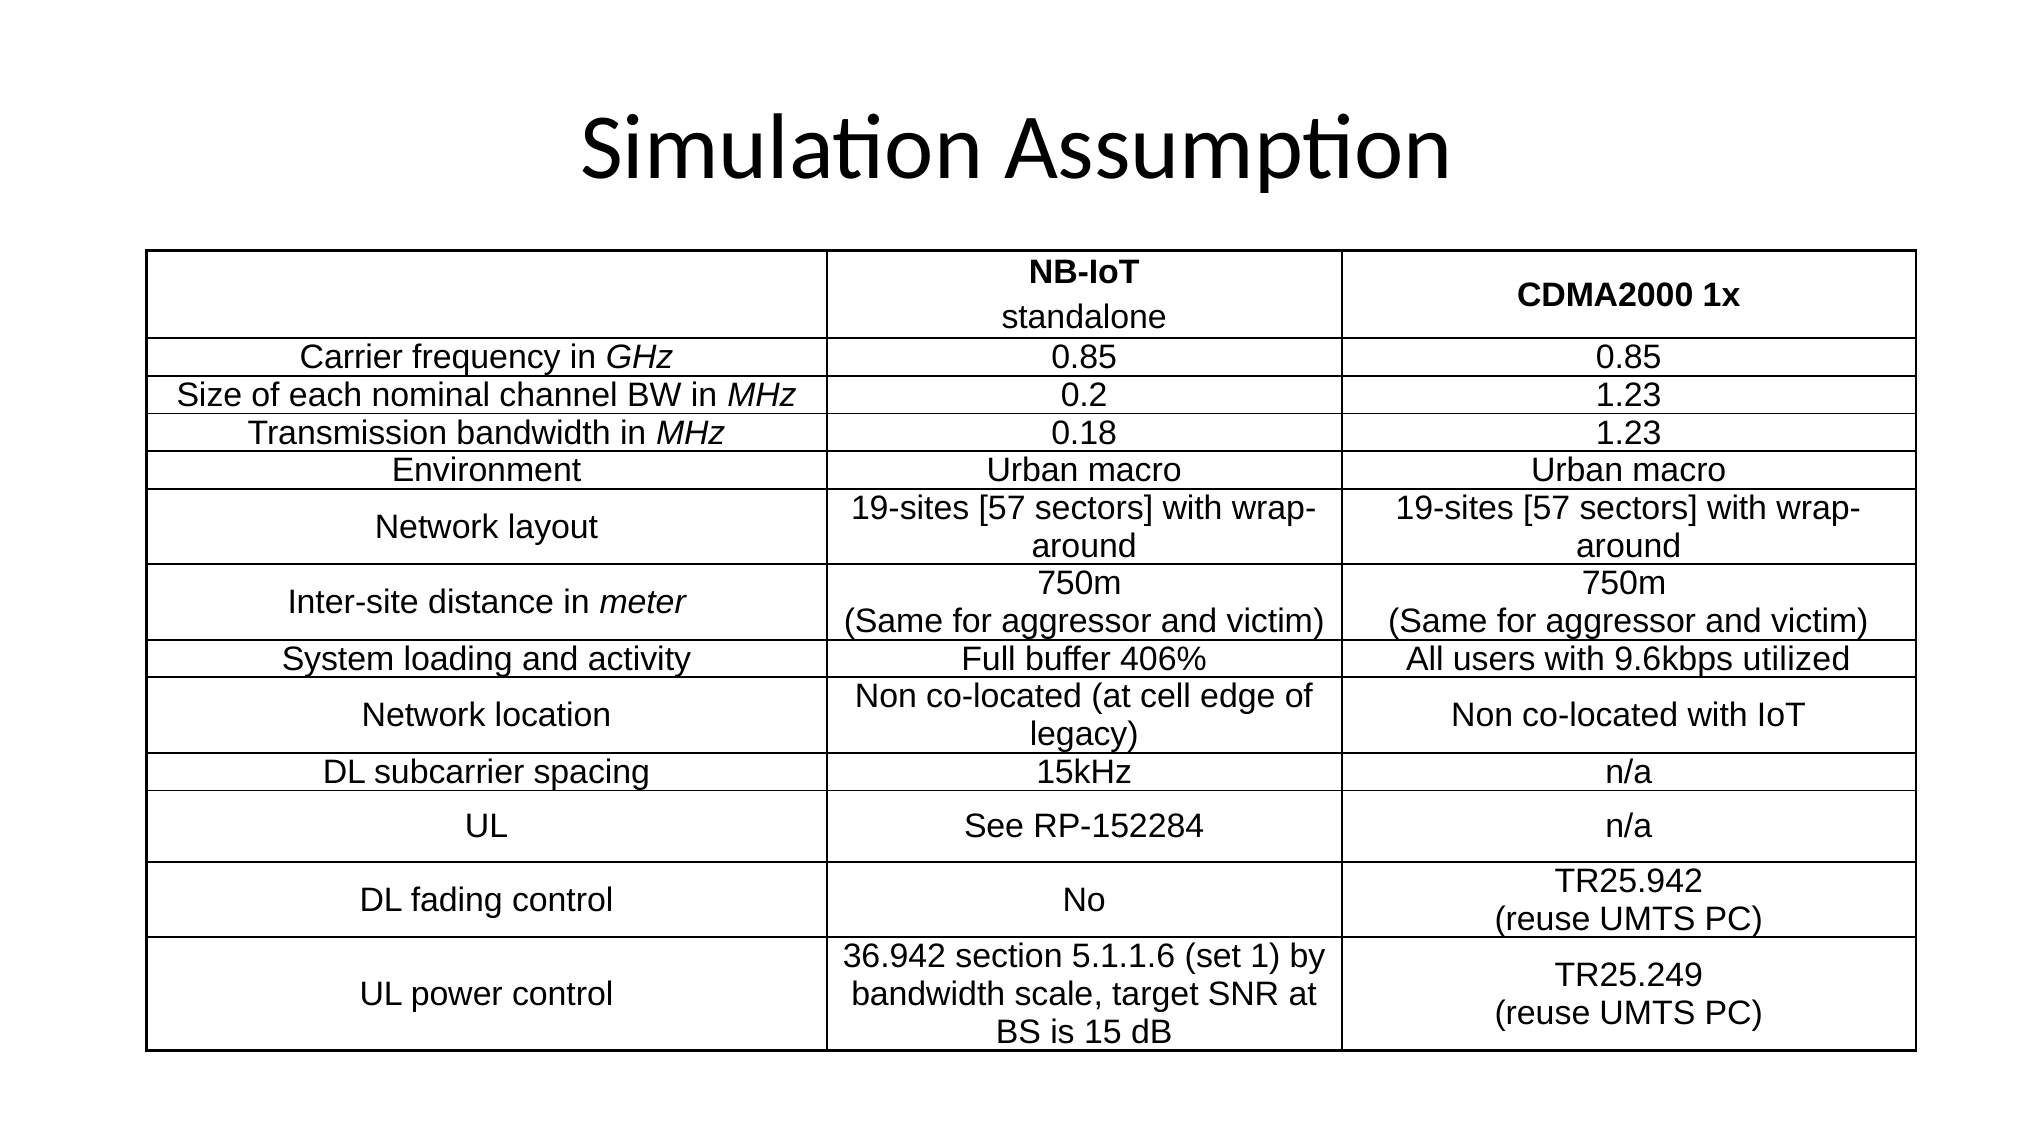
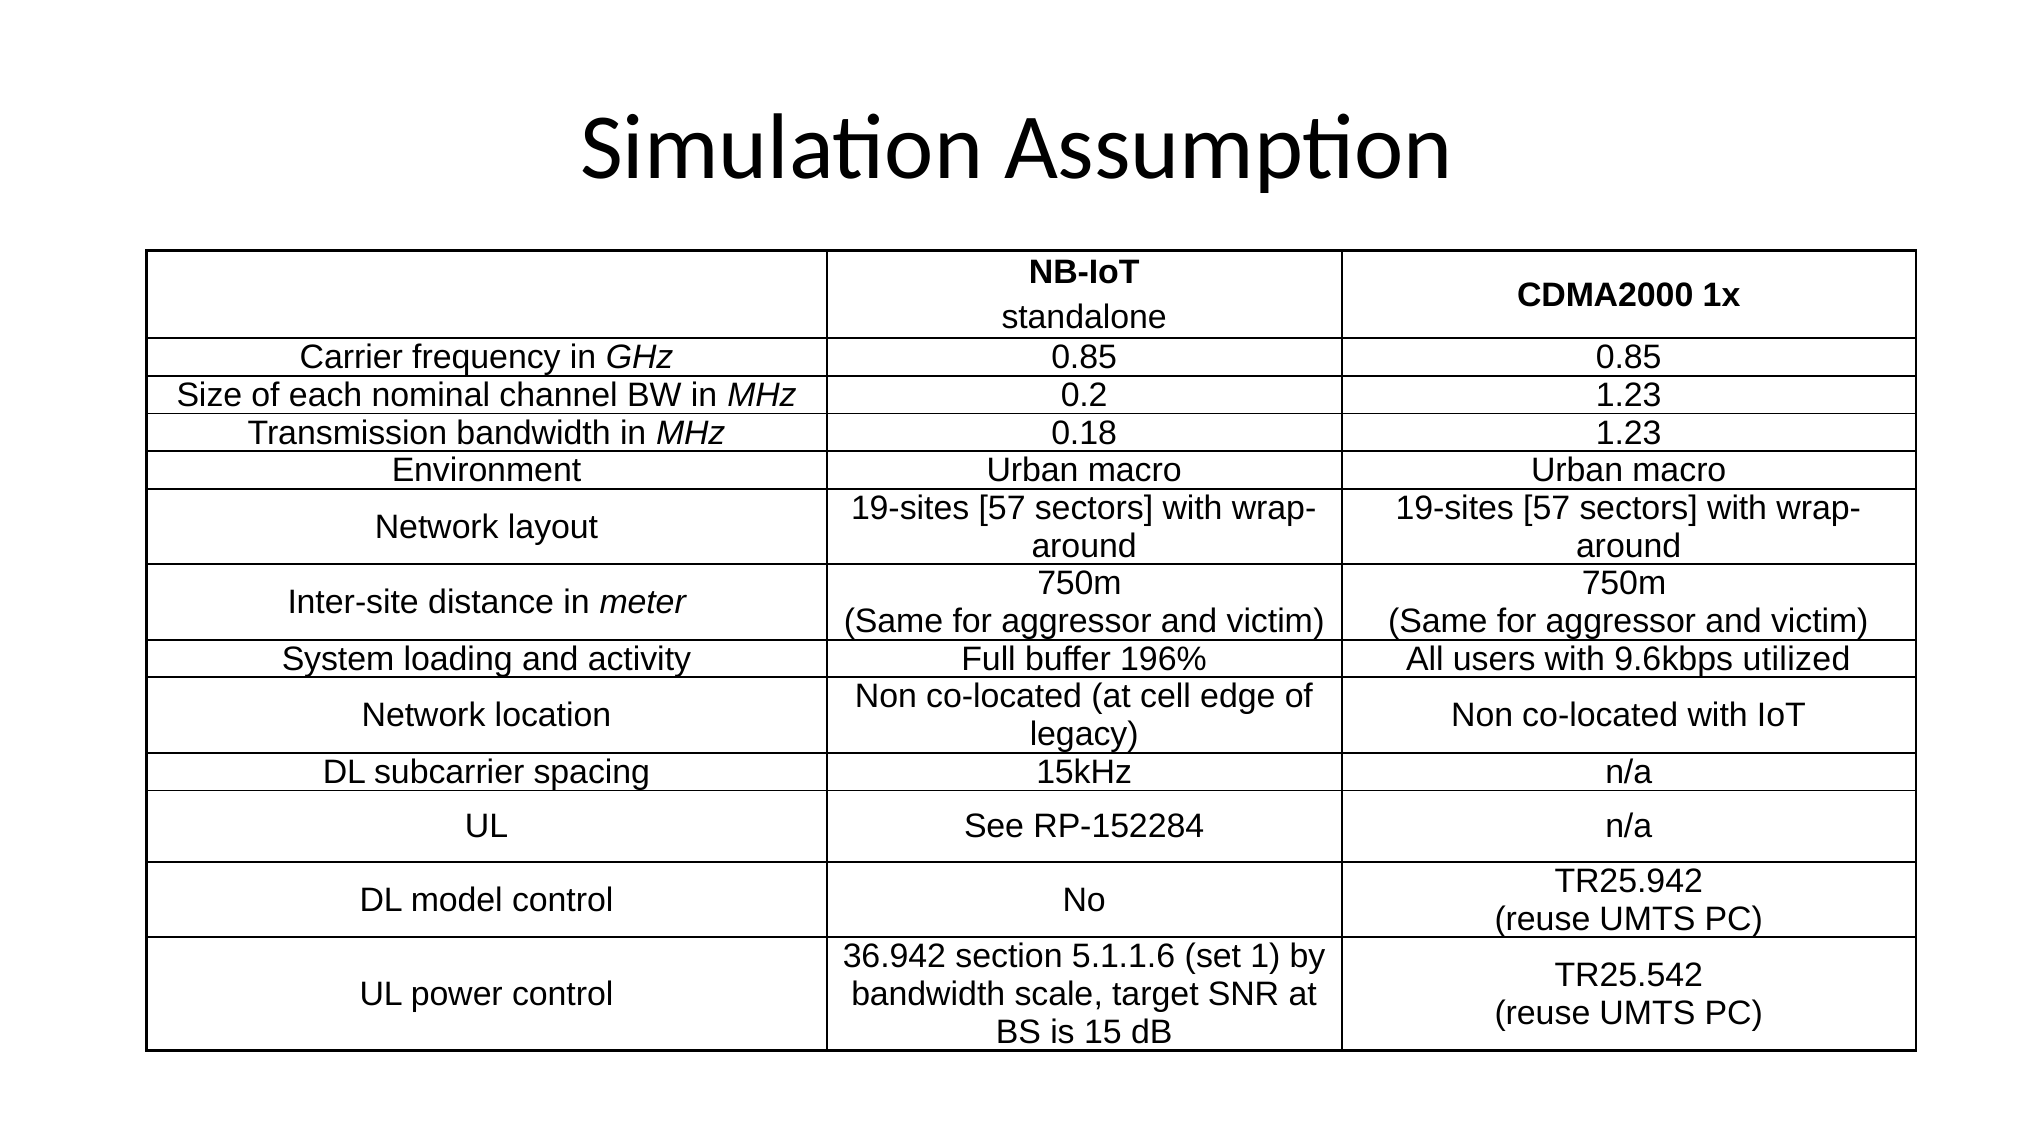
406%: 406% -> 196%
fading: fading -> model
TR25.249: TR25.249 -> TR25.542
